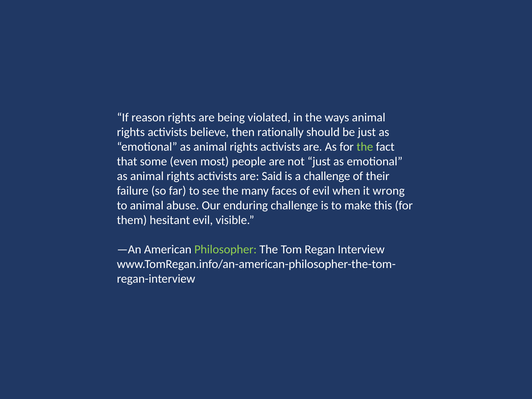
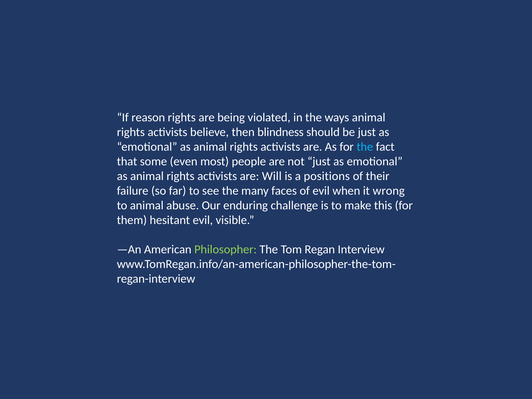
rationally: rationally -> blindness
the at (365, 147) colour: light green -> light blue
Said: Said -> Will
a challenge: challenge -> positions
